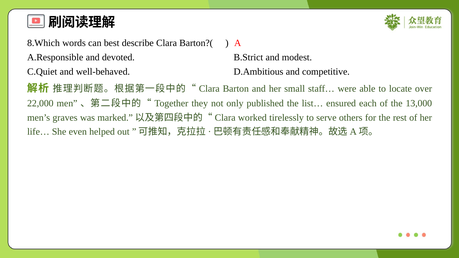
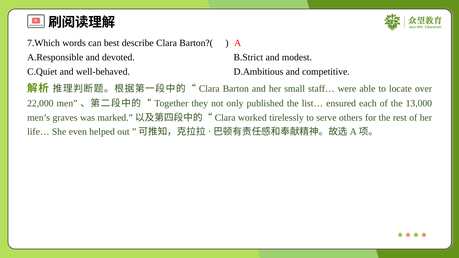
8.Which: 8.Which -> 7.Which
